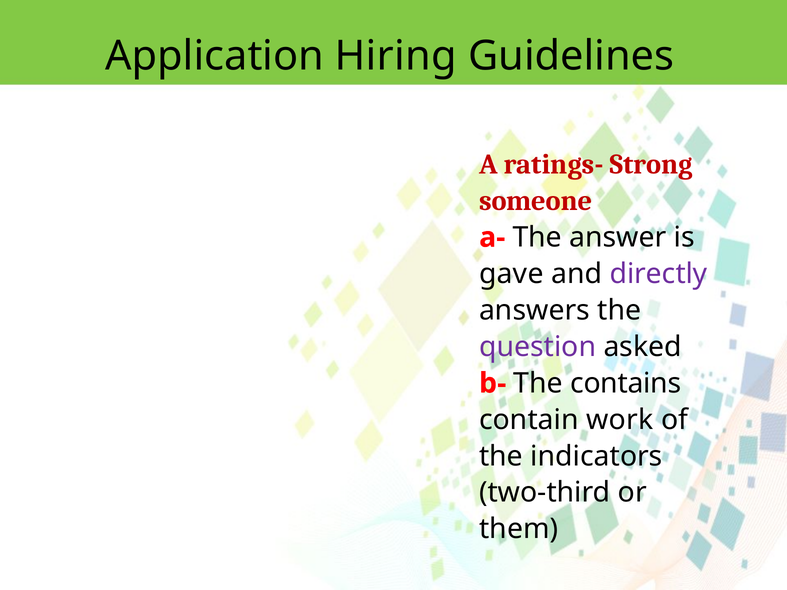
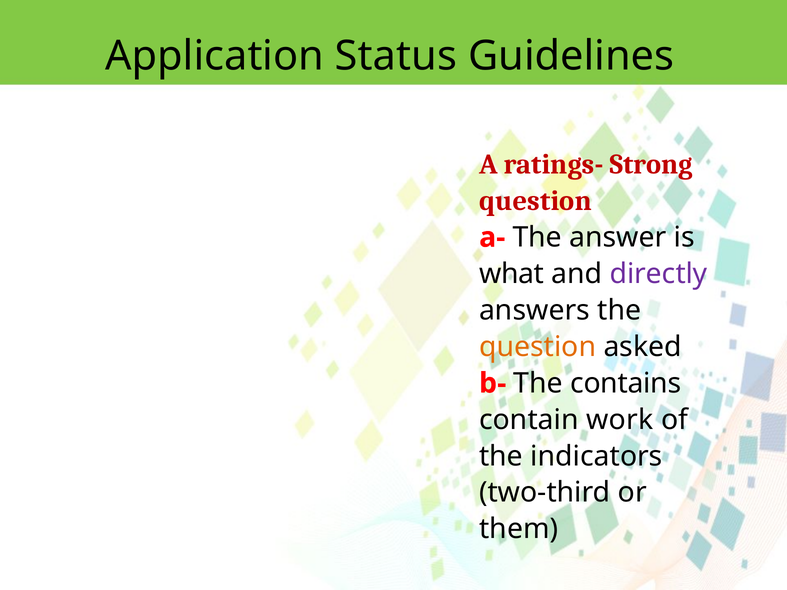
Hiring: Hiring -> Status
someone at (536, 201): someone -> question
gave: gave -> what
question at (538, 347) colour: purple -> orange
